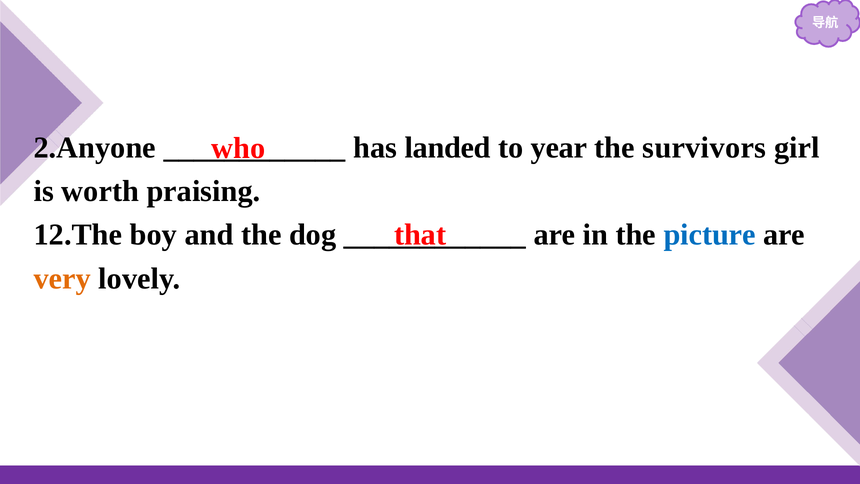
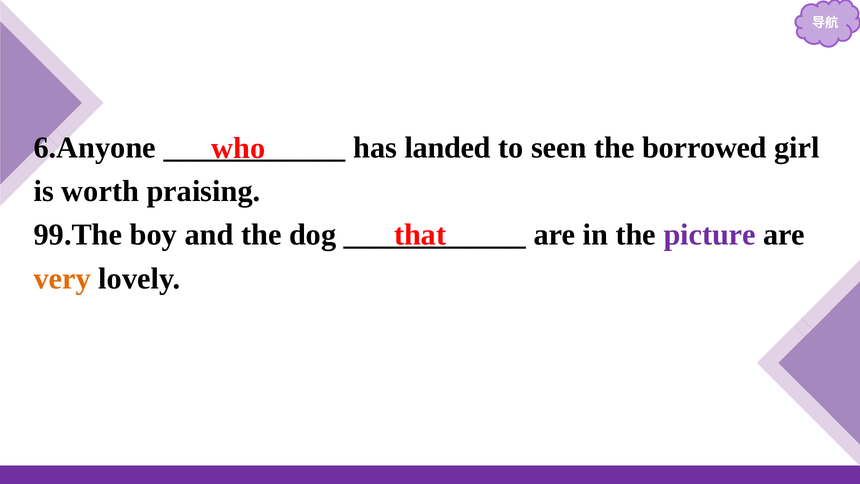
2.Anyone: 2.Anyone -> 6.Anyone
year: year -> seen
survivors: survivors -> borrowed
12.The: 12.The -> 99.The
picture colour: blue -> purple
